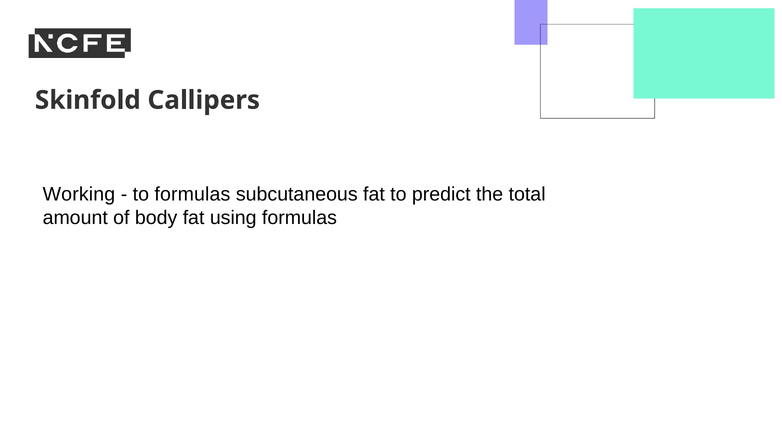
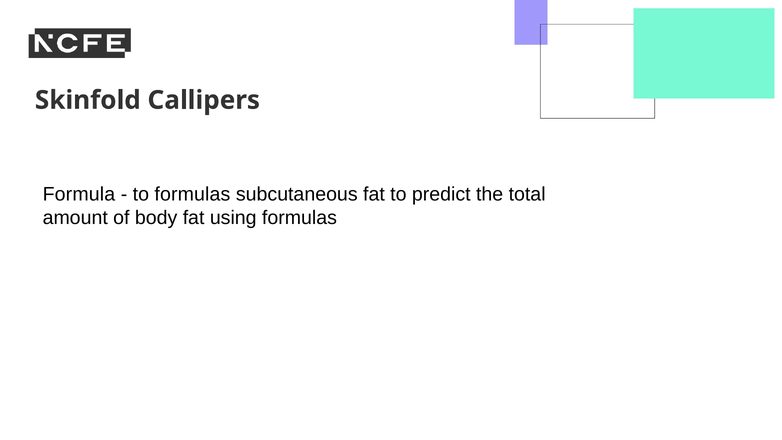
Working: Working -> Formula
